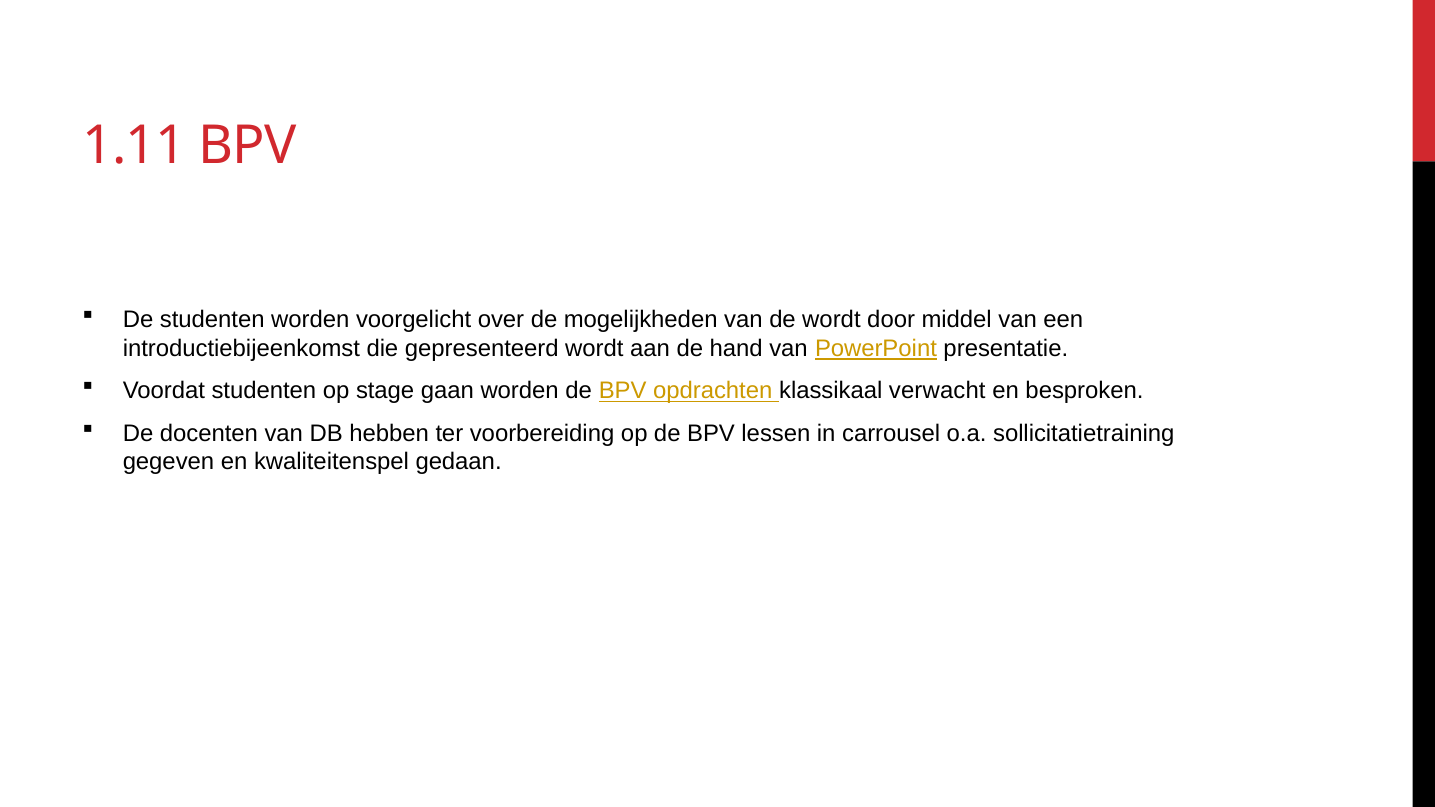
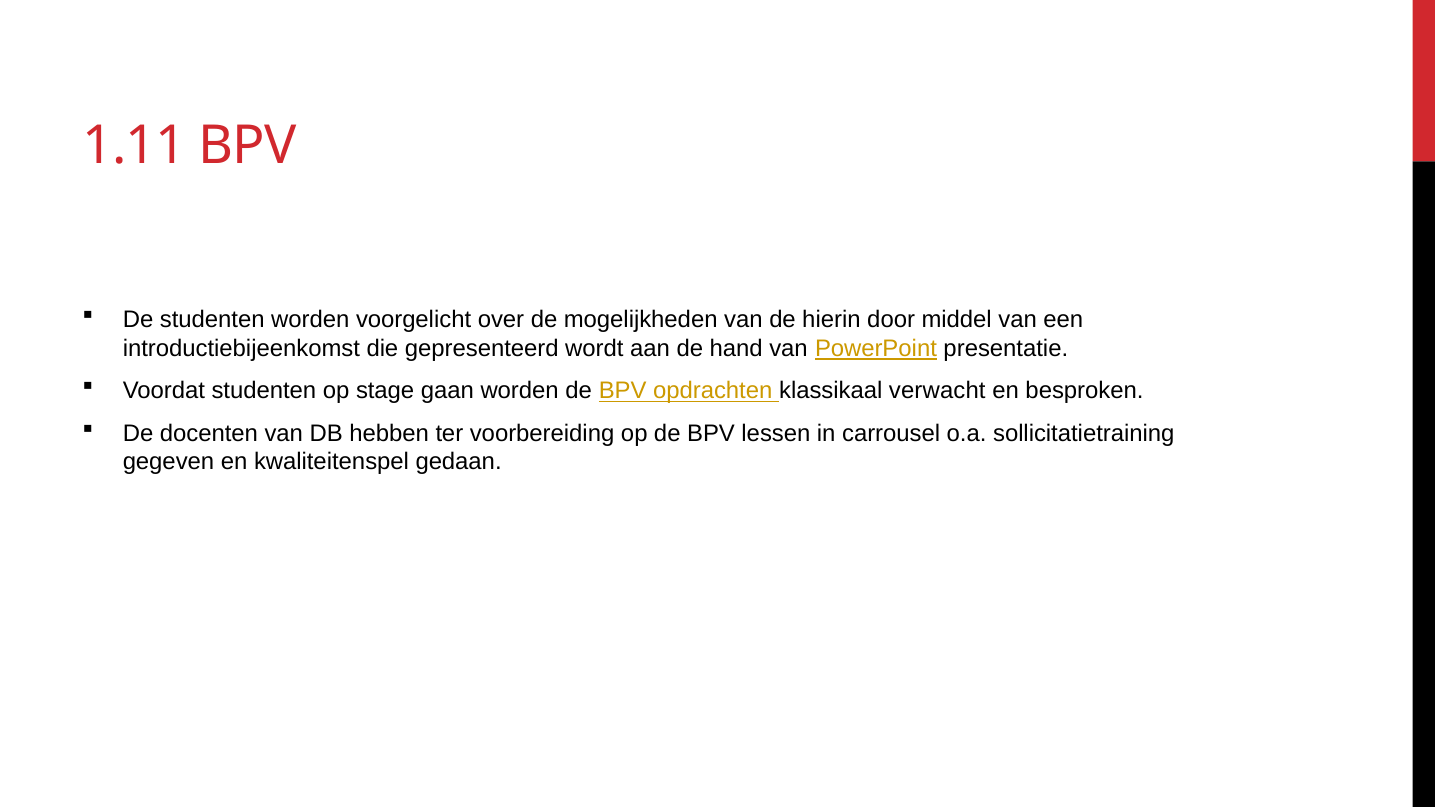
de wordt: wordt -> hierin
